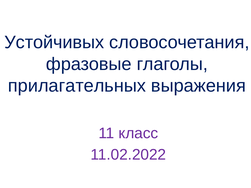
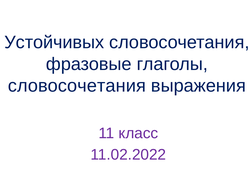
прилагательных at (77, 86): прилагательных -> словосочетания
